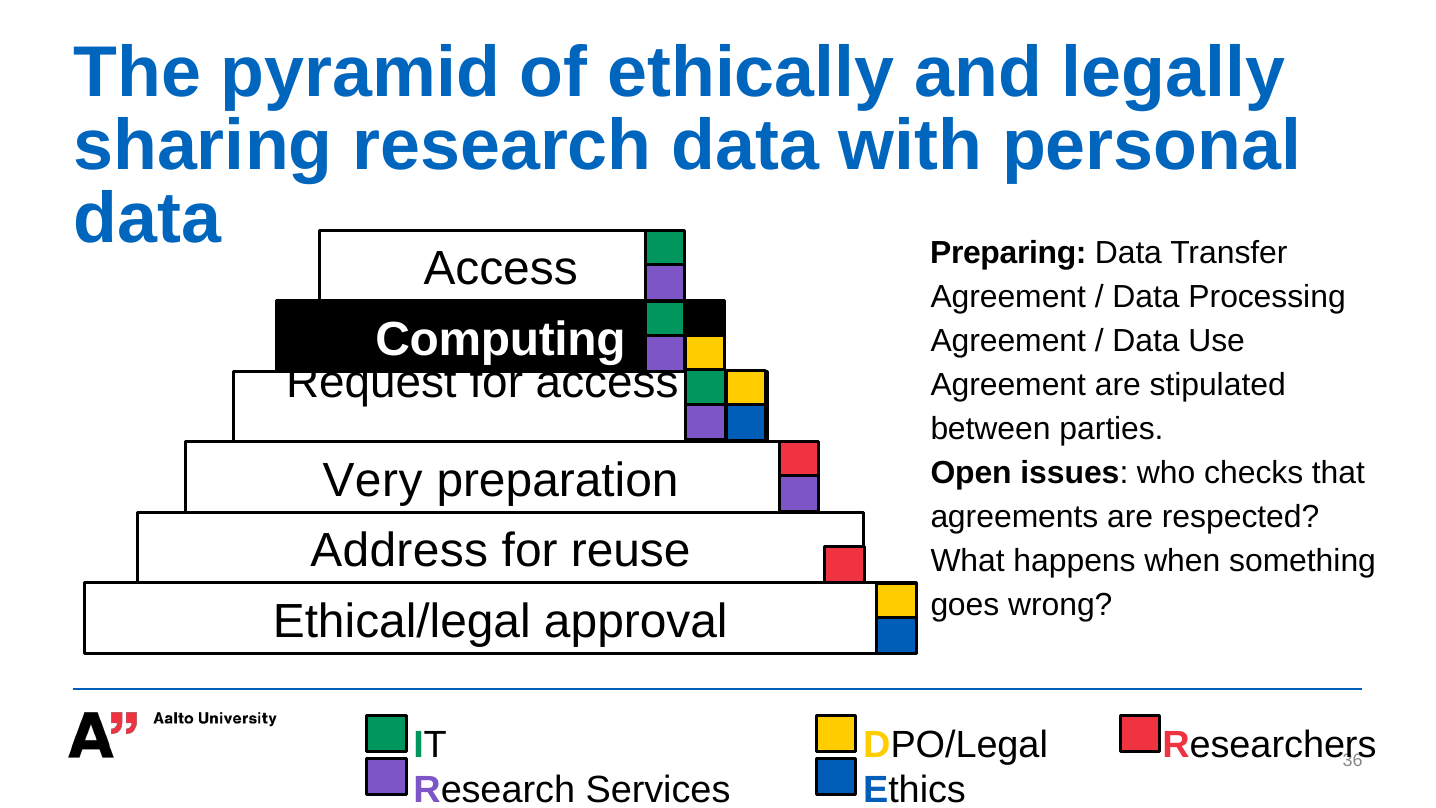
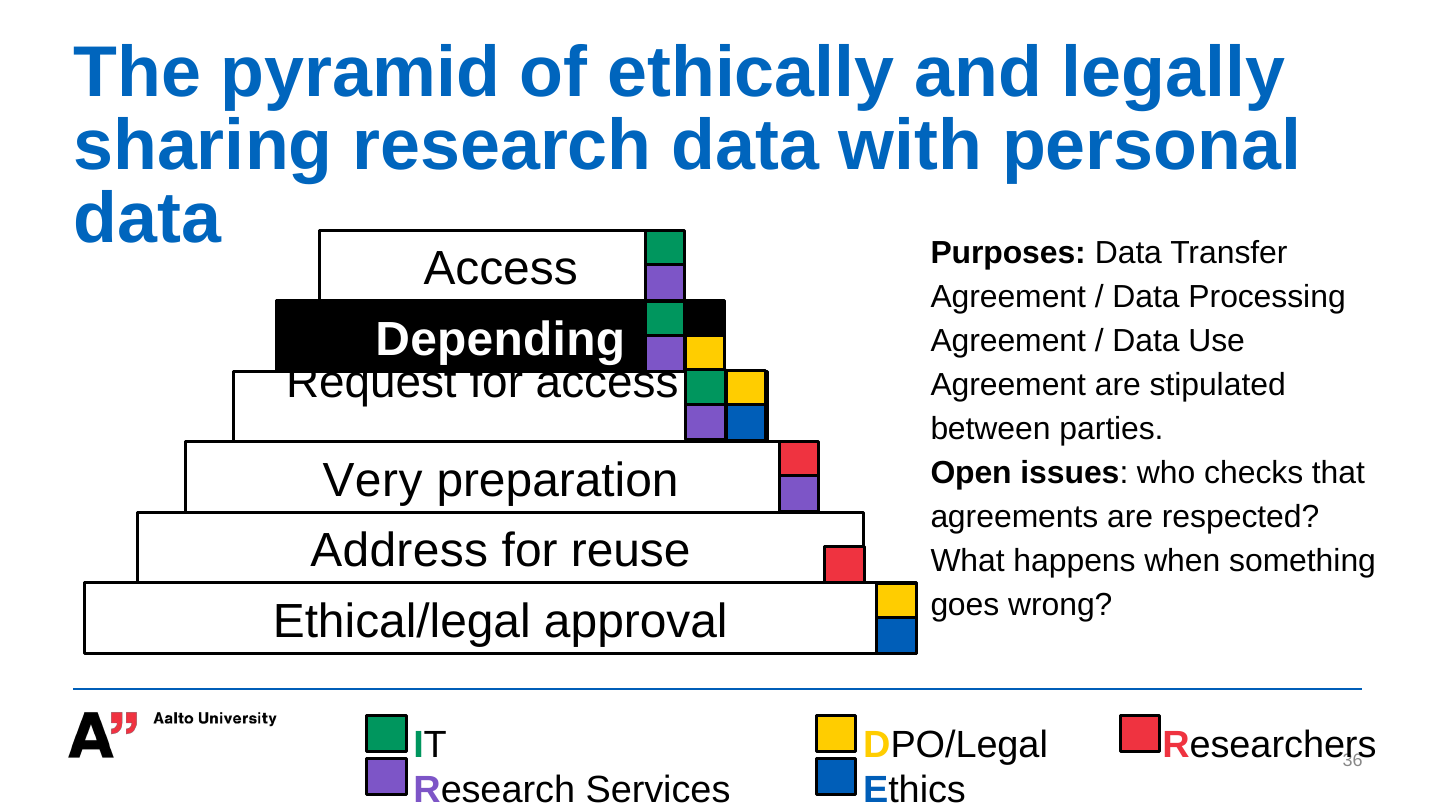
Preparing: Preparing -> Purposes
Computing: Computing -> Depending
